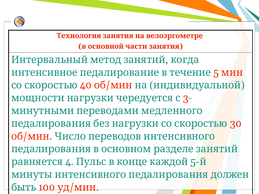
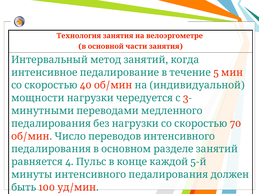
30: 30 -> 70
